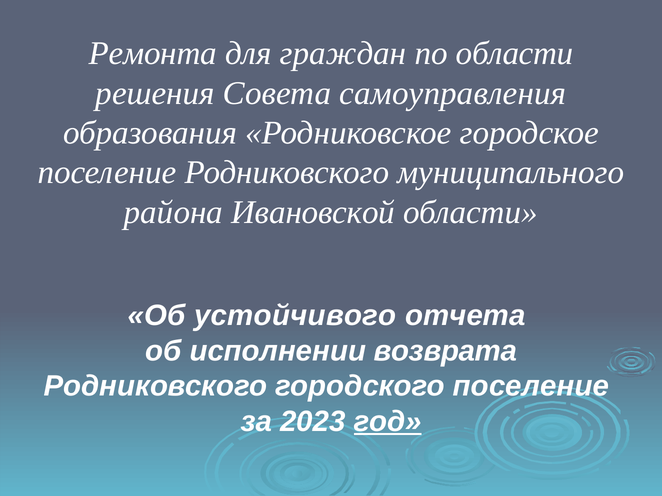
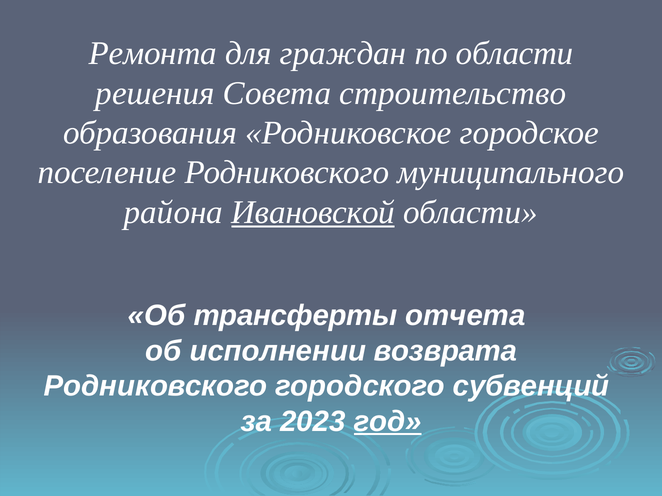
самоуправления: самоуправления -> строительство
Ивановской underline: none -> present
устойчивого: устойчивого -> трансферты
городского поселение: поселение -> субвенций
